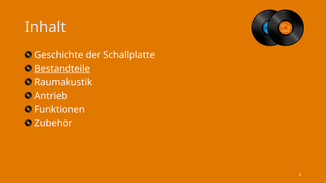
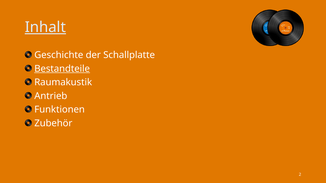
Inhalt underline: none -> present
